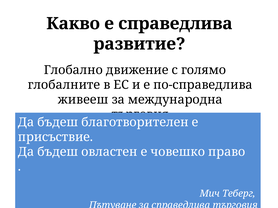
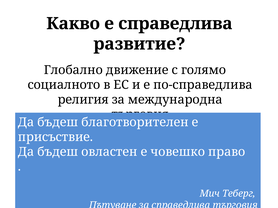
глобалните: глобалните -> социалното
живееш: живееш -> религия
